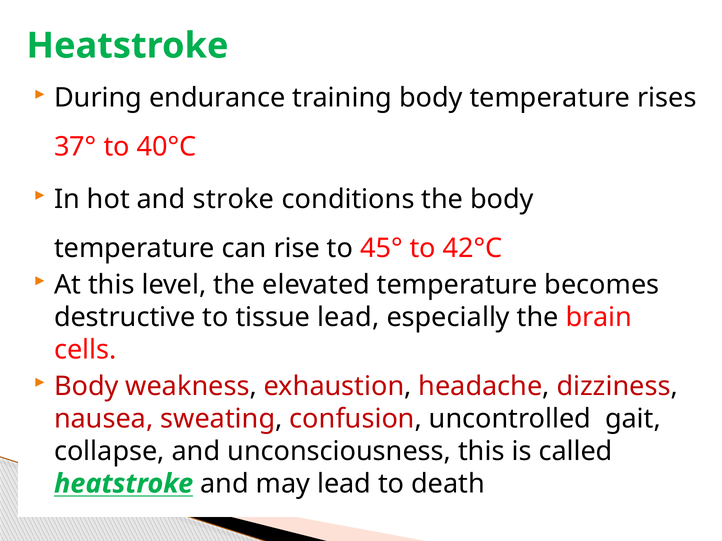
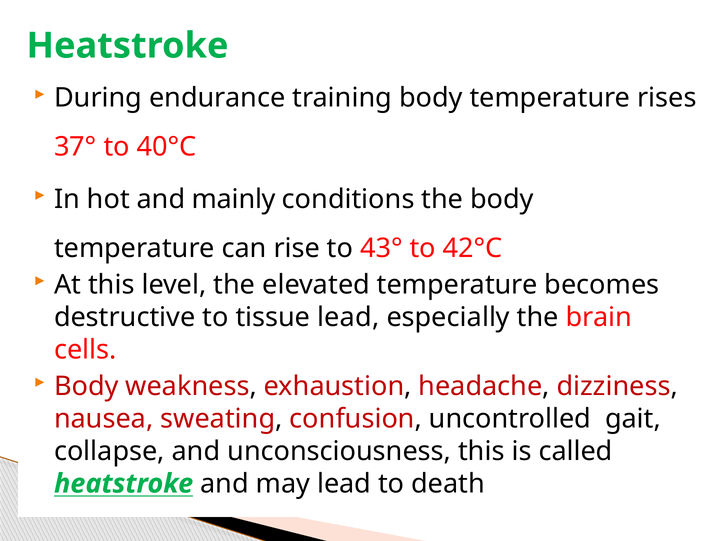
stroke: stroke -> mainly
45°: 45° -> 43°
